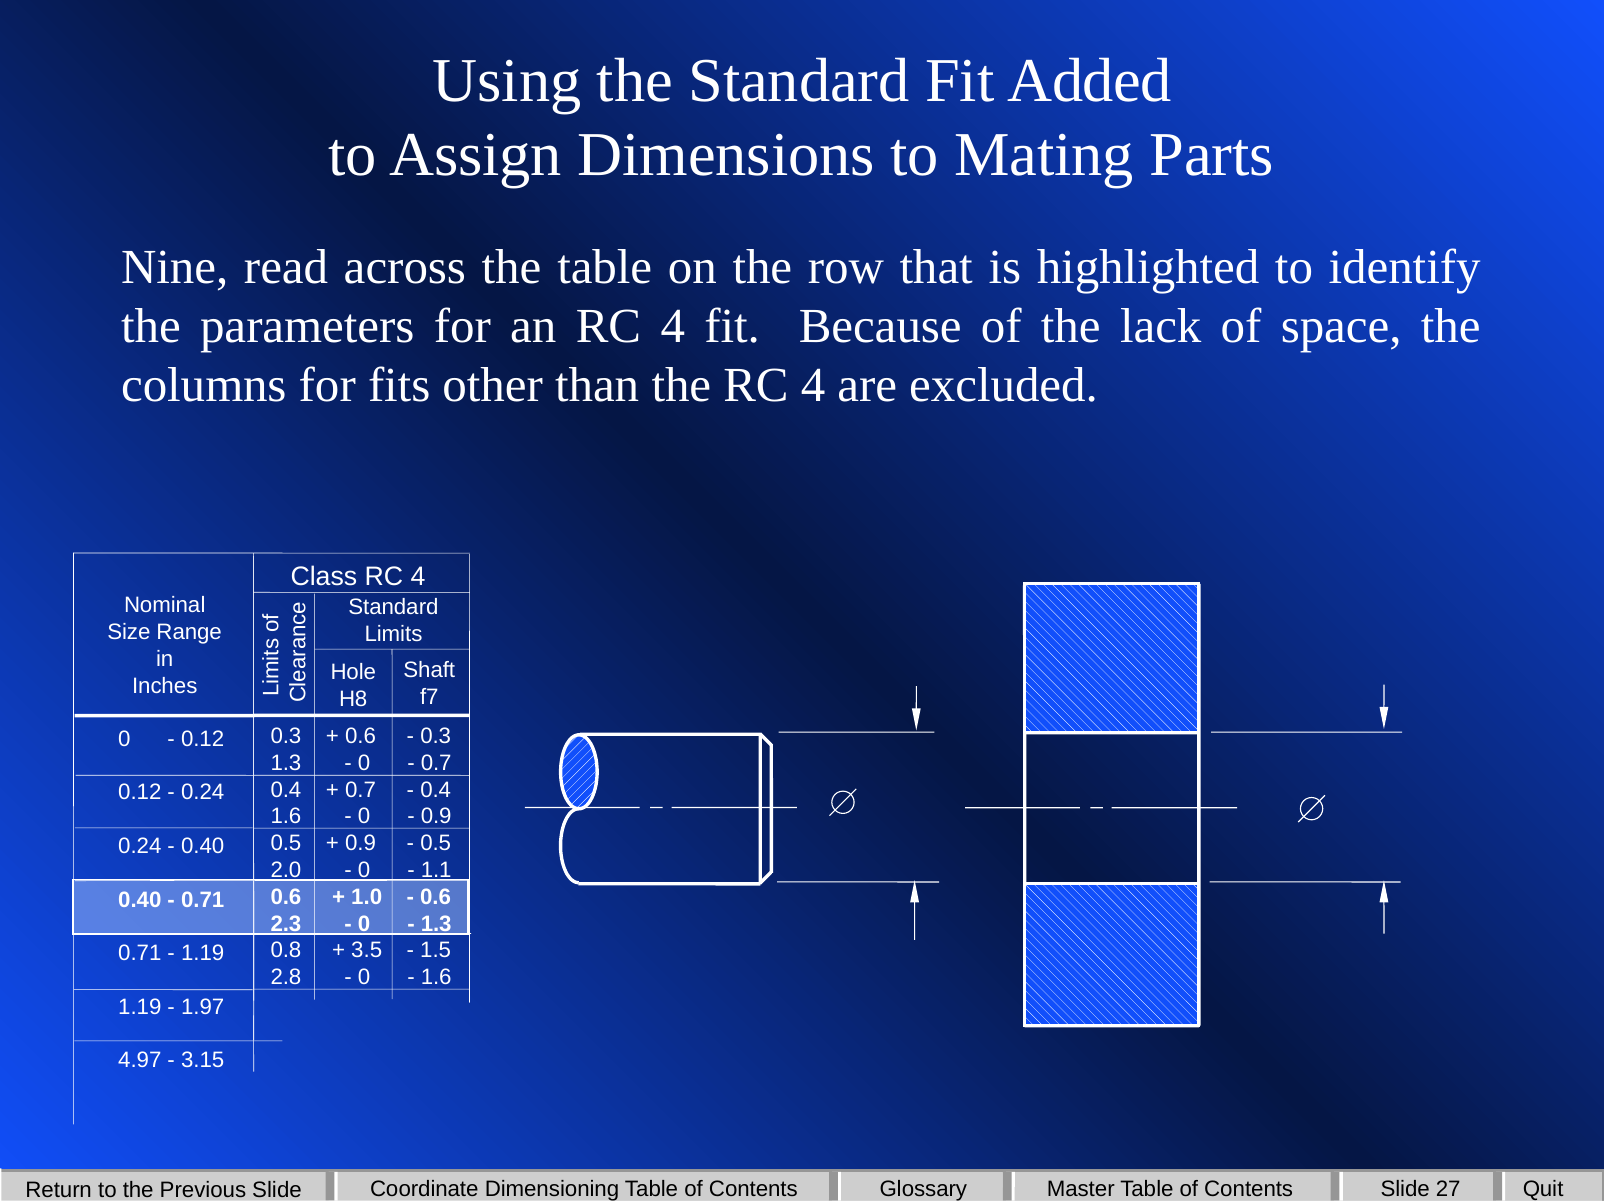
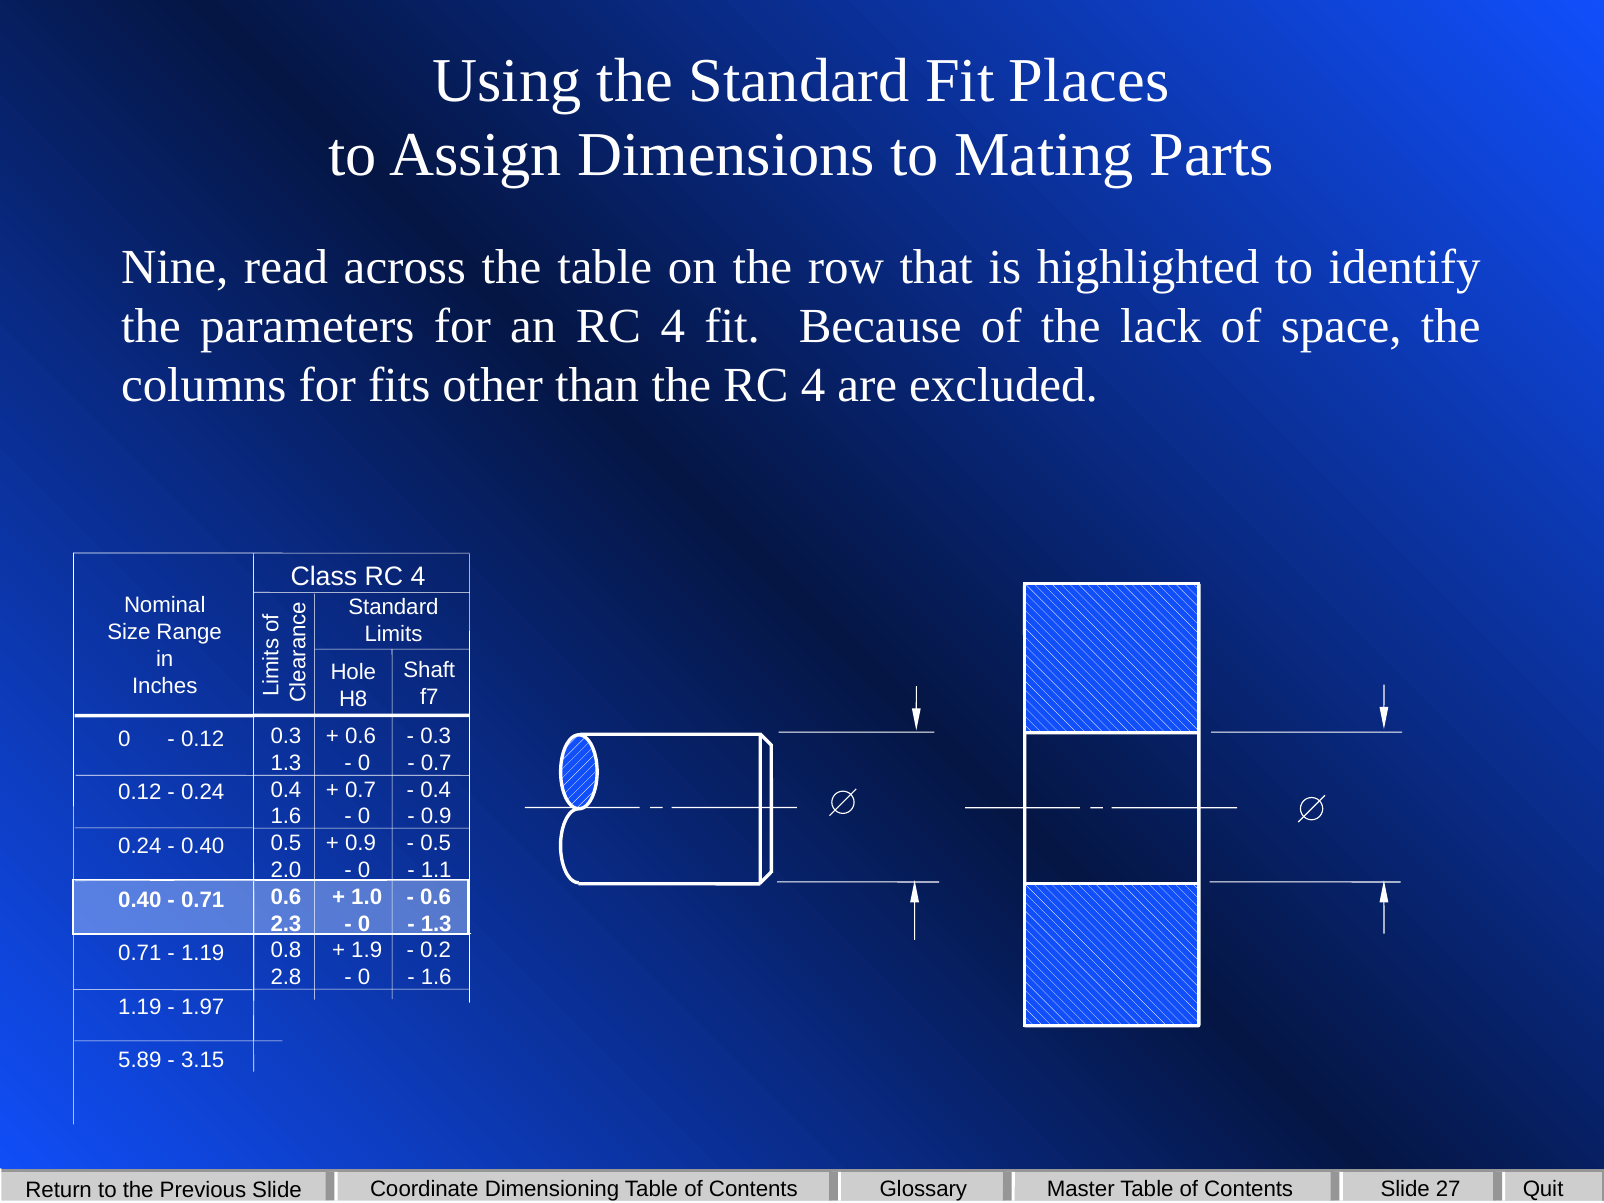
Added: Added -> Places
3.5: 3.5 -> 1.9
1.5: 1.5 -> 0.2
4.97: 4.97 -> 5.89
